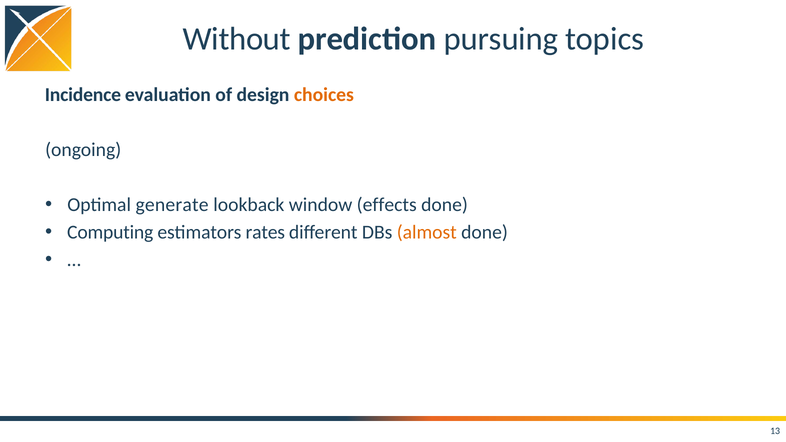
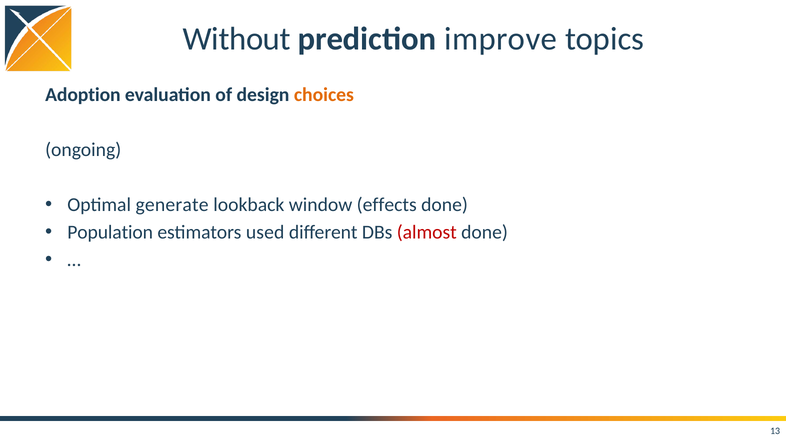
pursuing: pursuing -> improve
Incidence: Incidence -> Adoption
Computing: Computing -> Population
rates: rates -> used
almost colour: orange -> red
